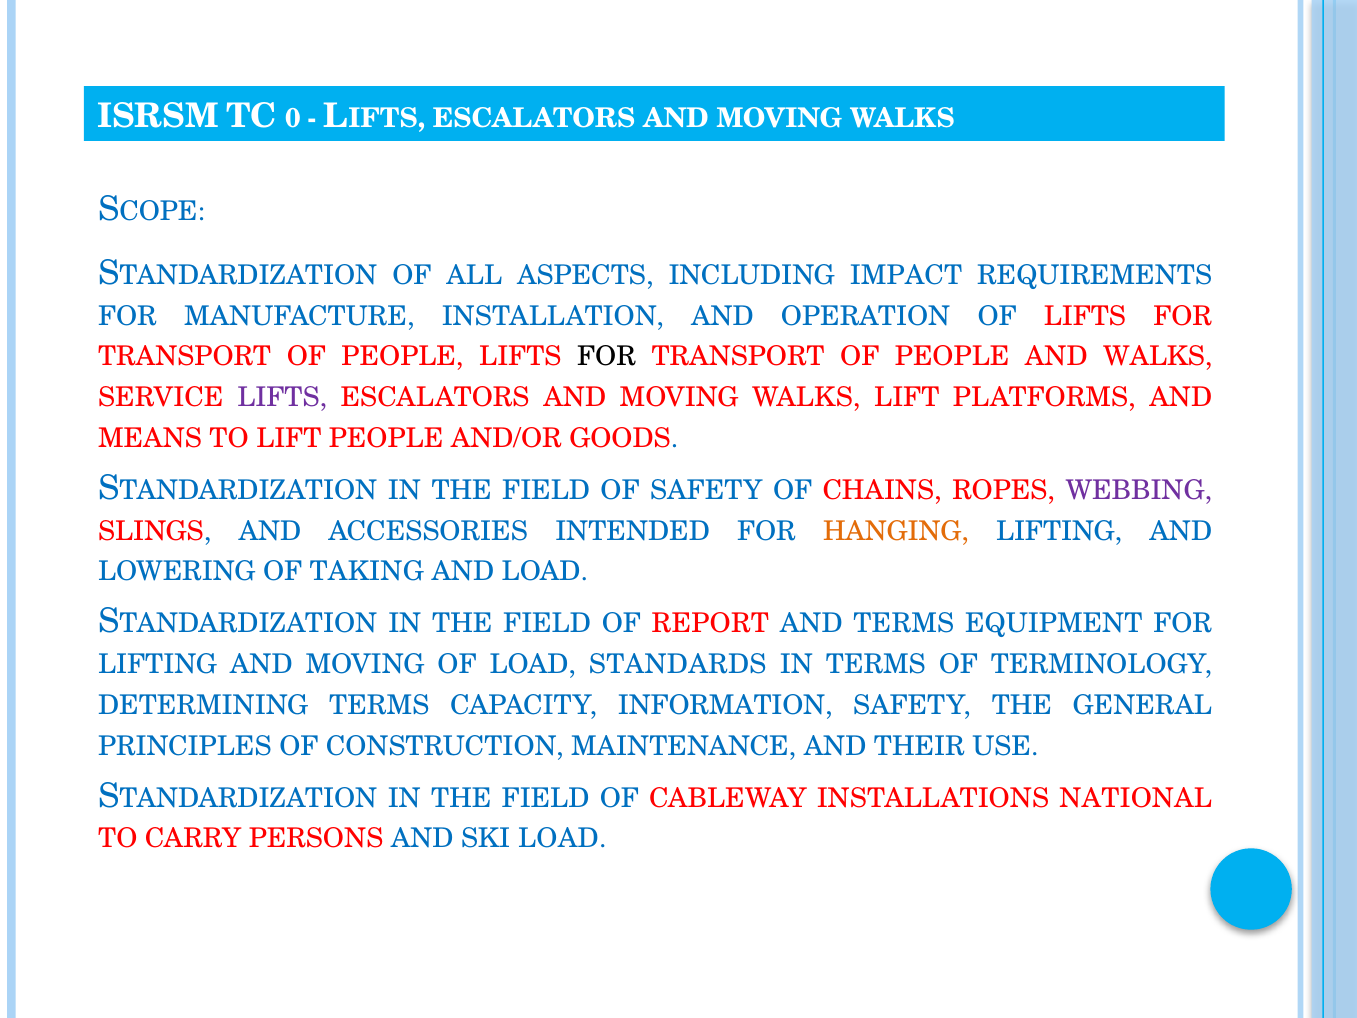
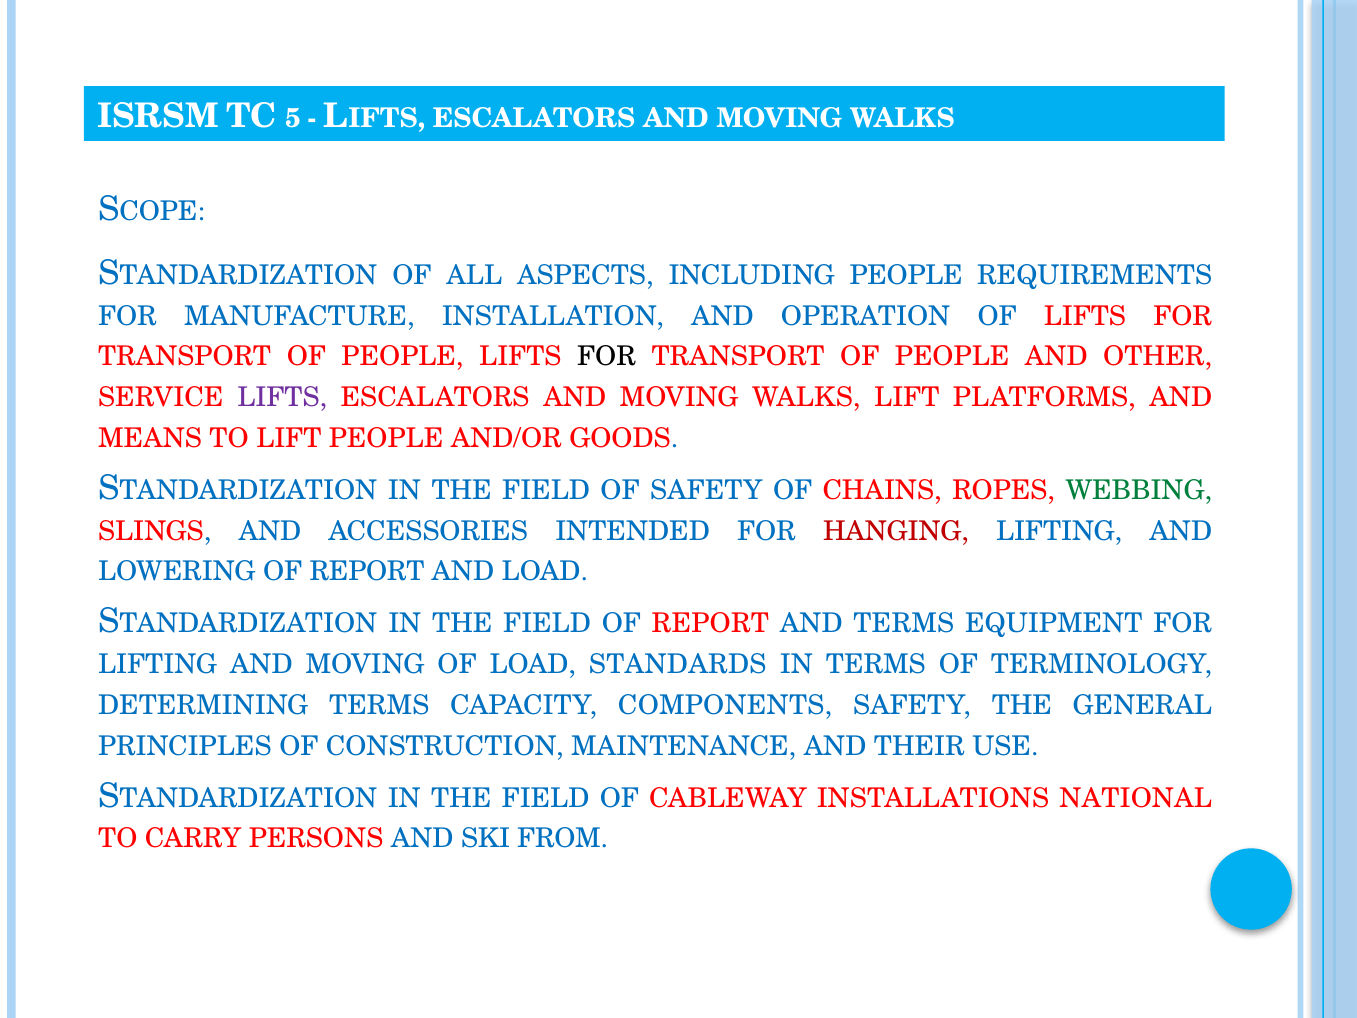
0: 0 -> 5
INCLUDING IMPACT: IMPACT -> PEOPLE
AND WALKS: WALKS -> OTHER
WEBBING colour: purple -> green
HANGING colour: orange -> red
LOWERING OF TAKING: TAKING -> REPORT
INFORMATION: INFORMATION -> COMPONENTS
SKI LOAD: LOAD -> FROM
